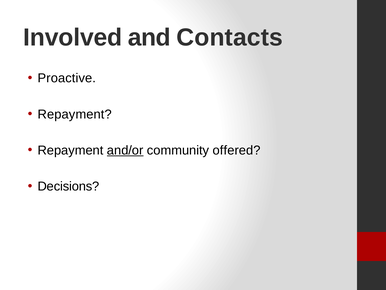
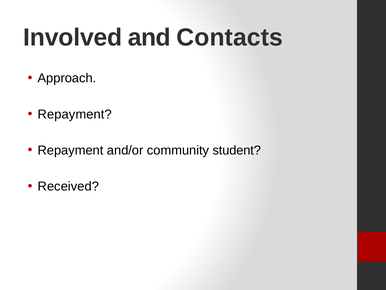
Proactive: Proactive -> Approach
and/or underline: present -> none
offered: offered -> student
Decisions: Decisions -> Received
